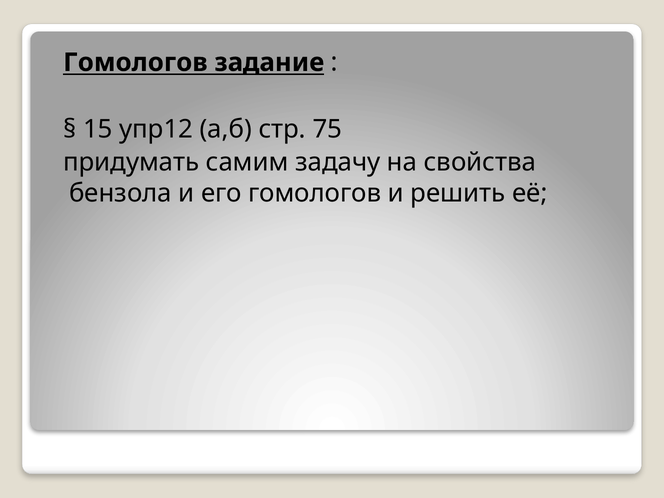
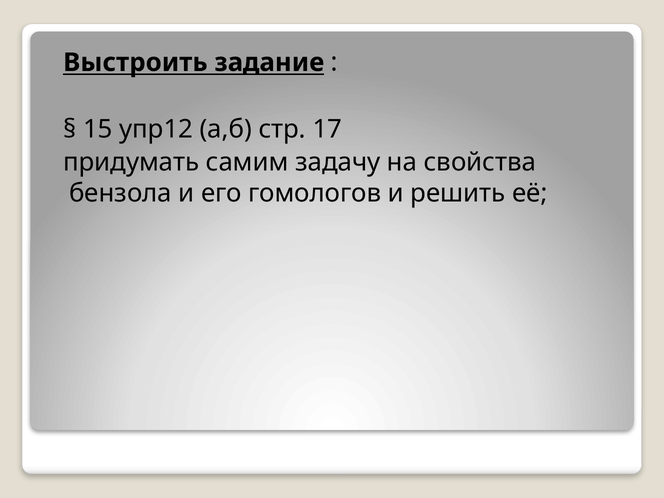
Гомологов at (135, 62): Гомологов -> Выстроить
75: 75 -> 17
